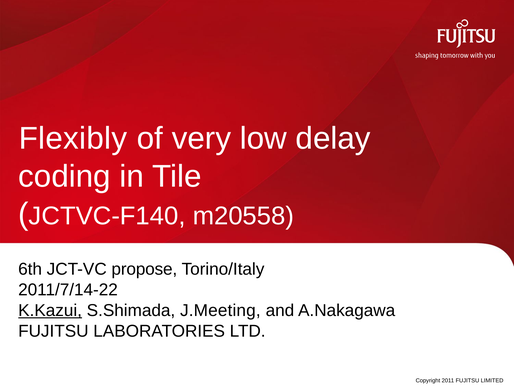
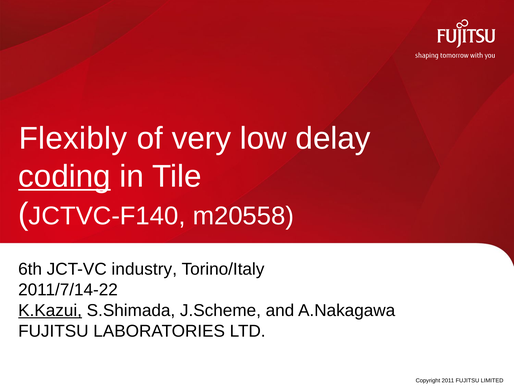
coding underline: none -> present
propose: propose -> industry
J.Meeting: J.Meeting -> J.Scheme
